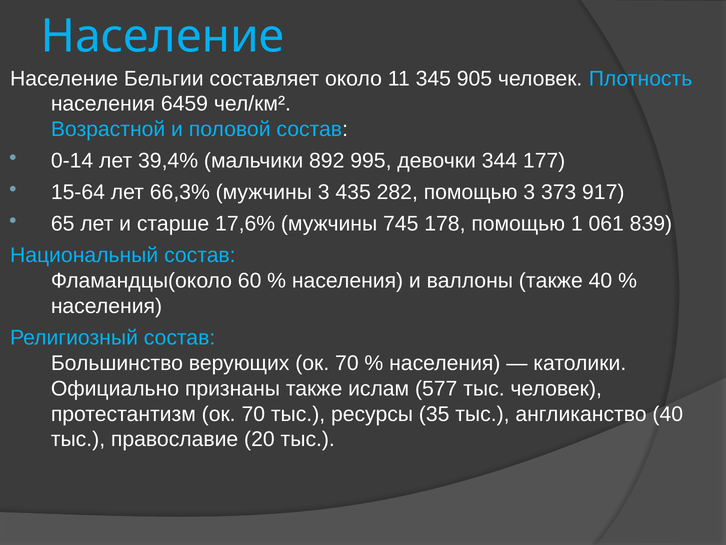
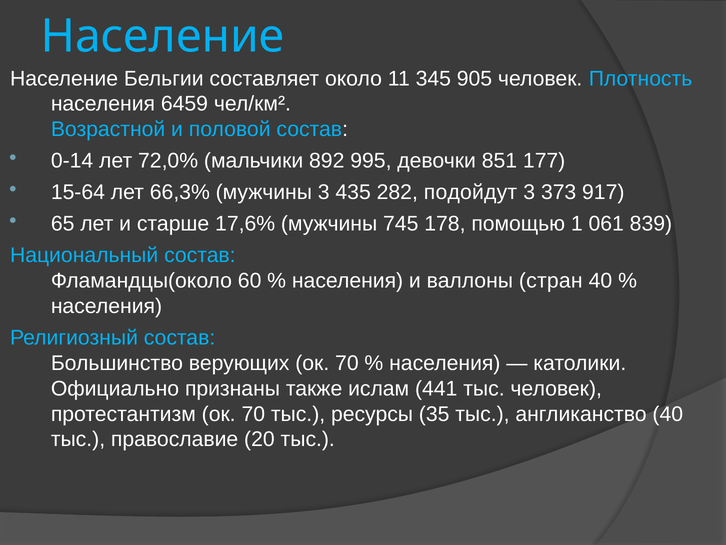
39,4%: 39,4% -> 72,0%
344: 344 -> 851
282 помощью: помощью -> подойдут
валлоны также: также -> стран
577: 577 -> 441
